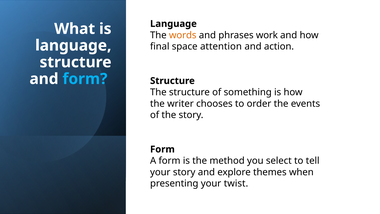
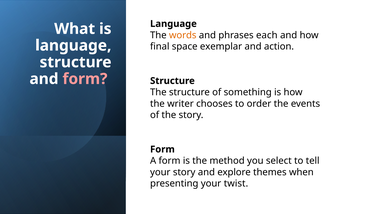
work: work -> each
attention: attention -> exemplar
form at (85, 79) colour: light blue -> pink
